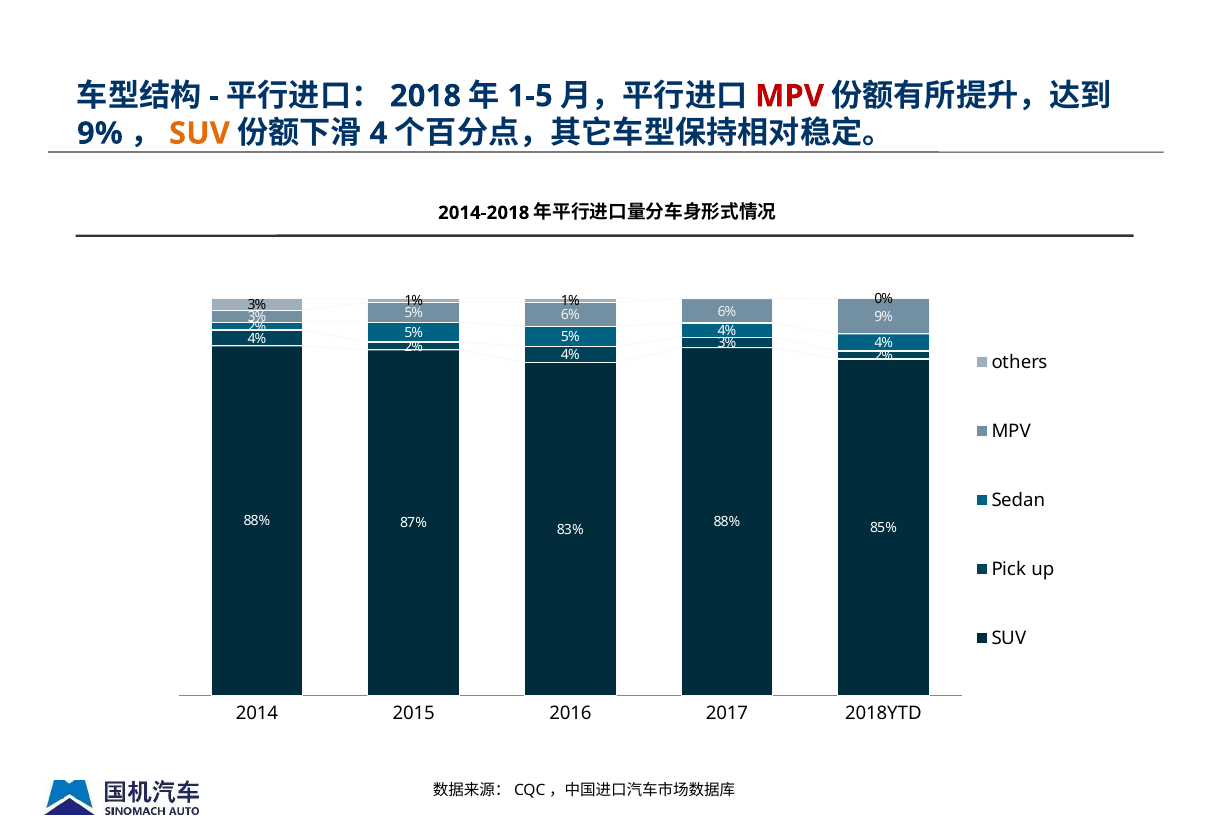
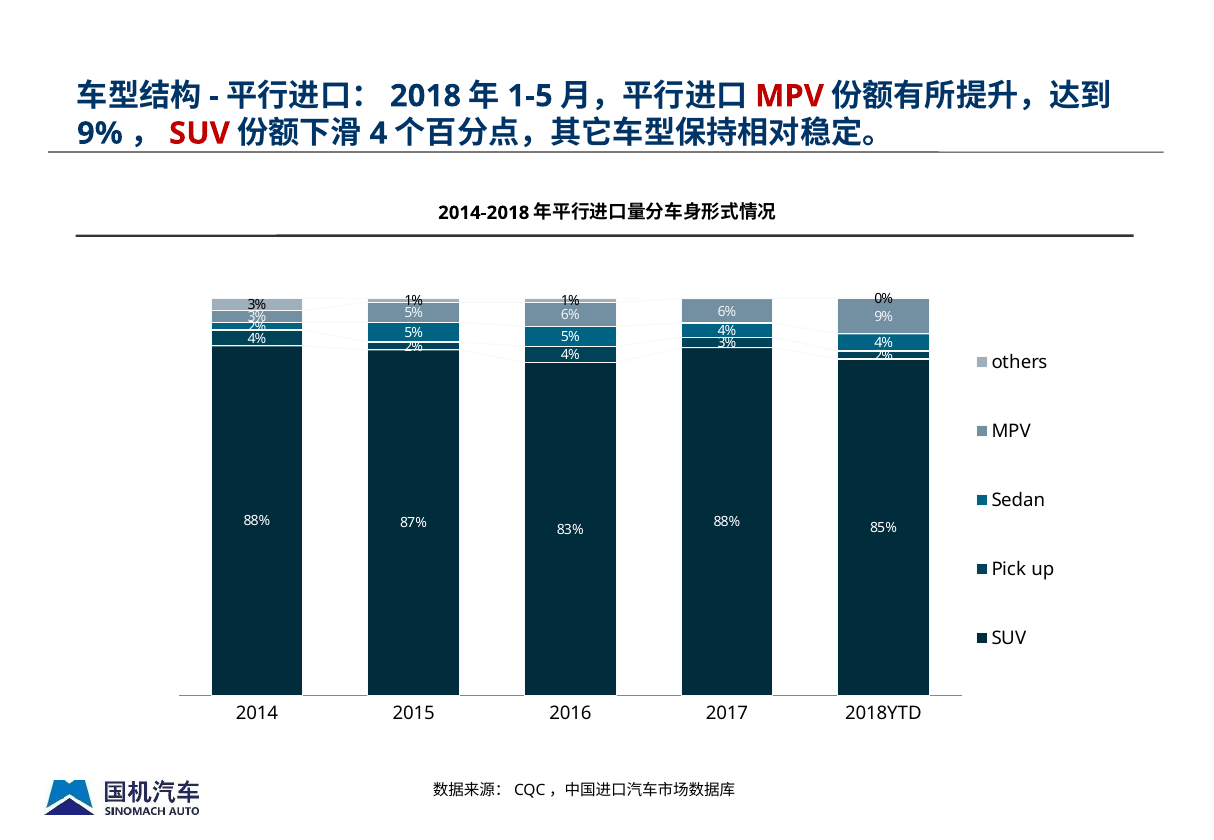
SUV at (199, 133) colour: orange -> red
